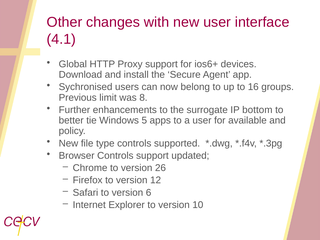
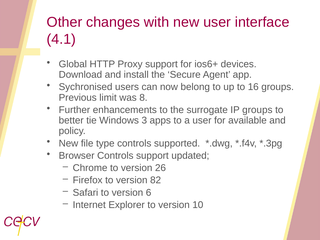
IP bottom: bottom -> groups
5: 5 -> 3
12: 12 -> 82
